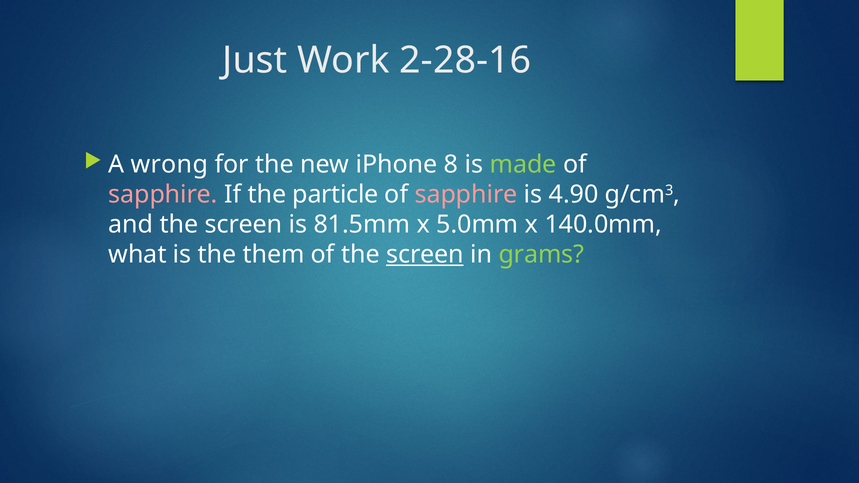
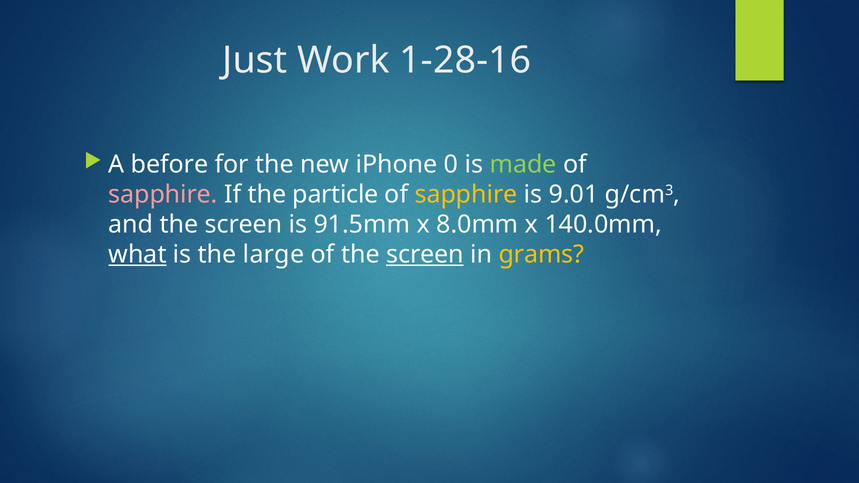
2-28-16: 2-28-16 -> 1-28-16
wrong: wrong -> before
8: 8 -> 0
sapphire at (466, 195) colour: pink -> yellow
4.90: 4.90 -> 9.01
81.5mm: 81.5mm -> 91.5mm
5.0mm: 5.0mm -> 8.0mm
what underline: none -> present
them: them -> large
grams colour: light green -> yellow
